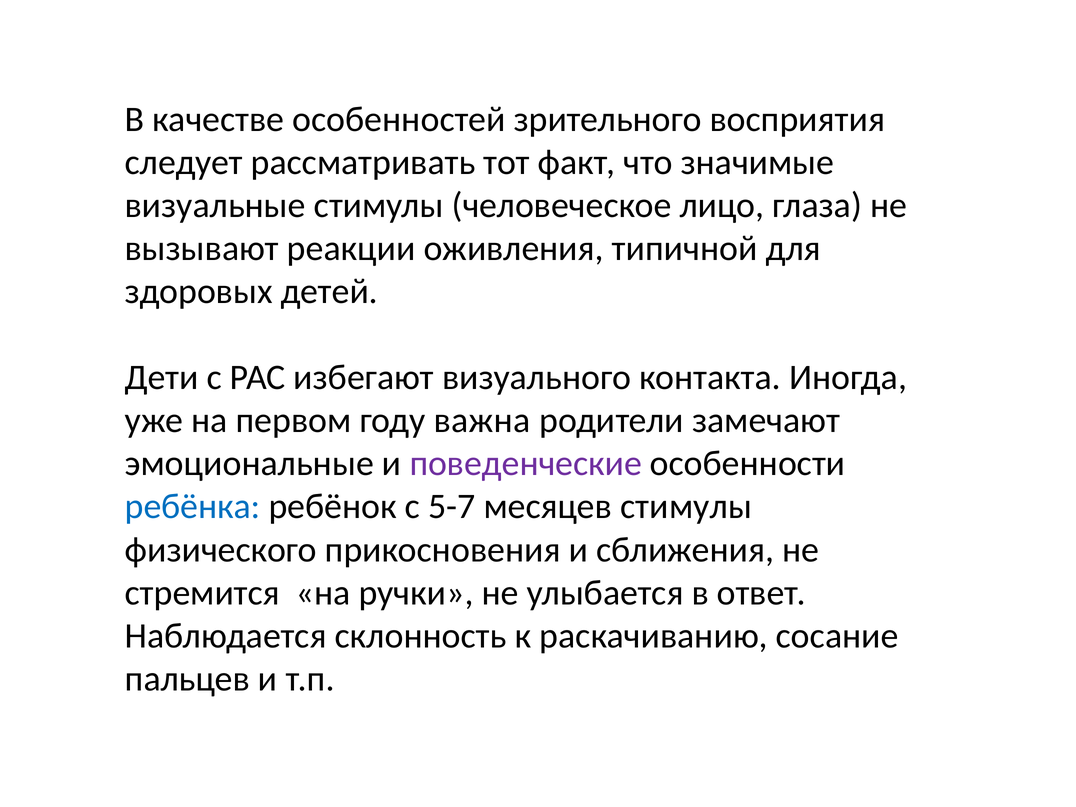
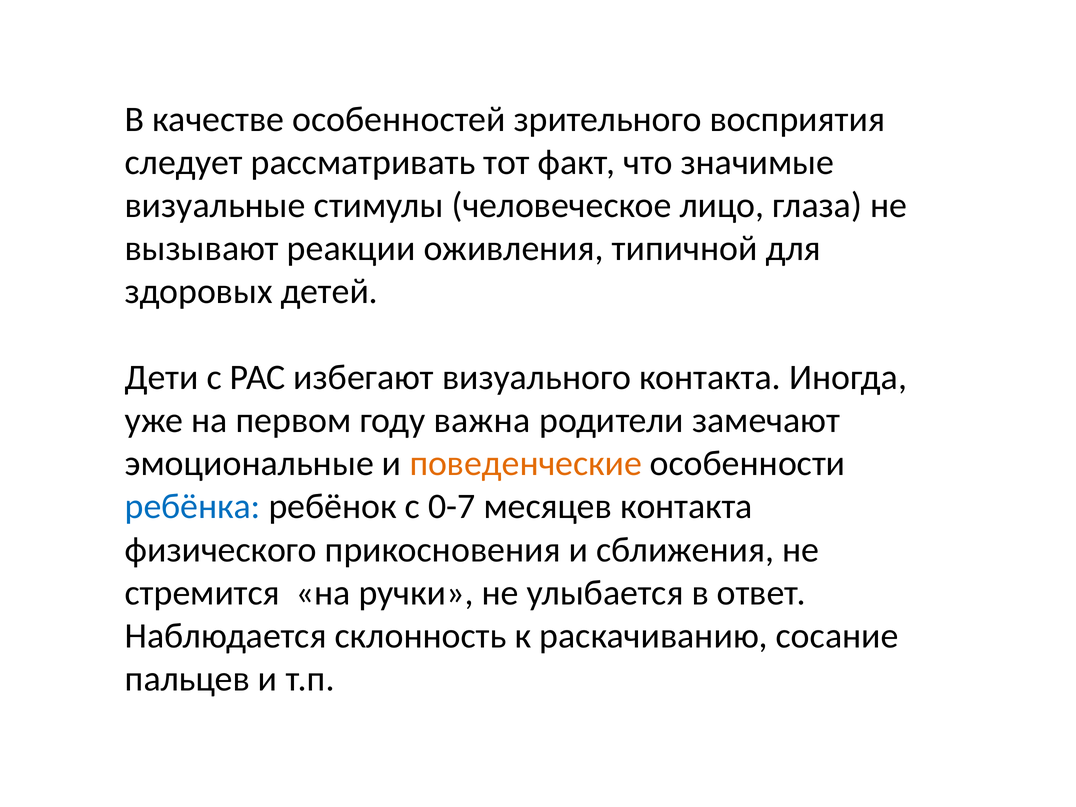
поведенческие colour: purple -> orange
5-7: 5-7 -> 0-7
месяцев стимулы: стимулы -> контакта
